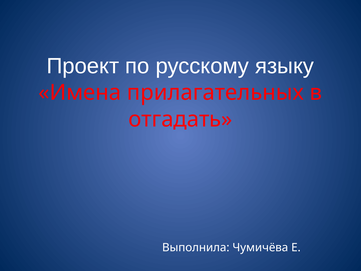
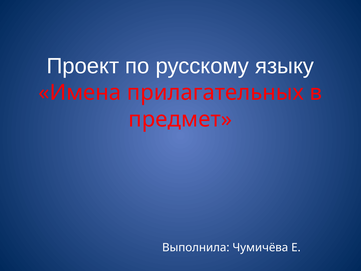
отгадать: отгадать -> предмет
